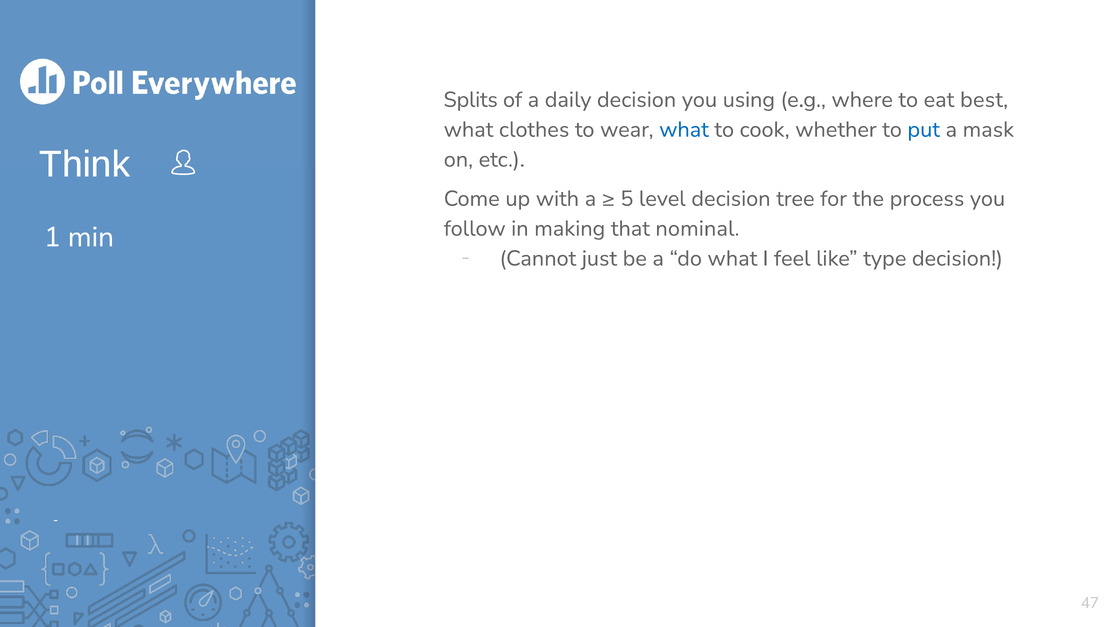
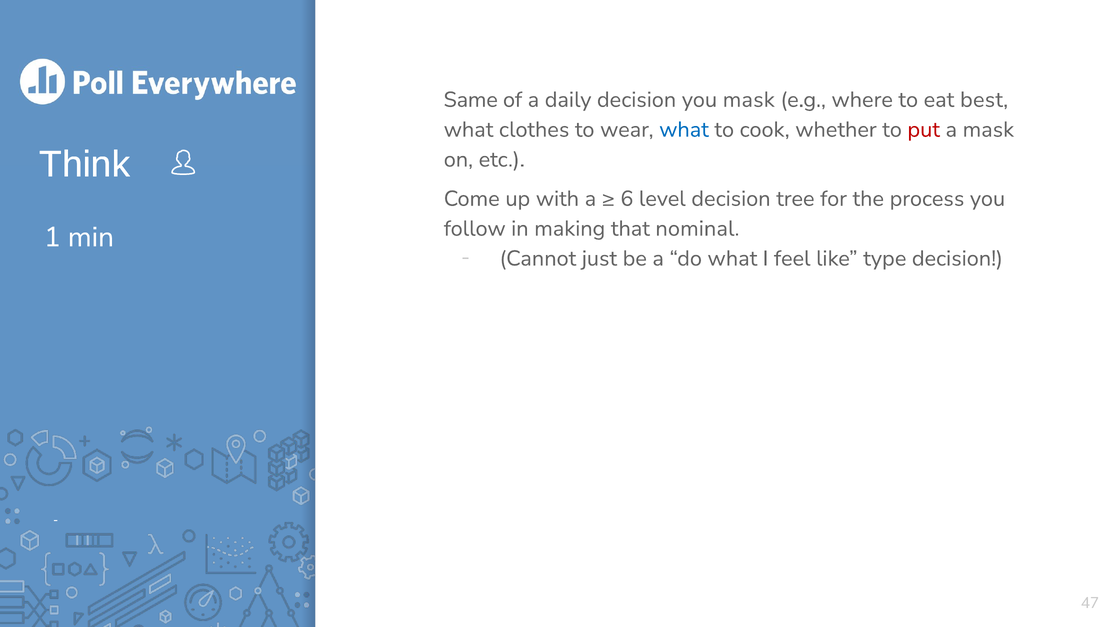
Splits: Splits -> Same
you using: using -> mask
put colour: blue -> red
5: 5 -> 6
